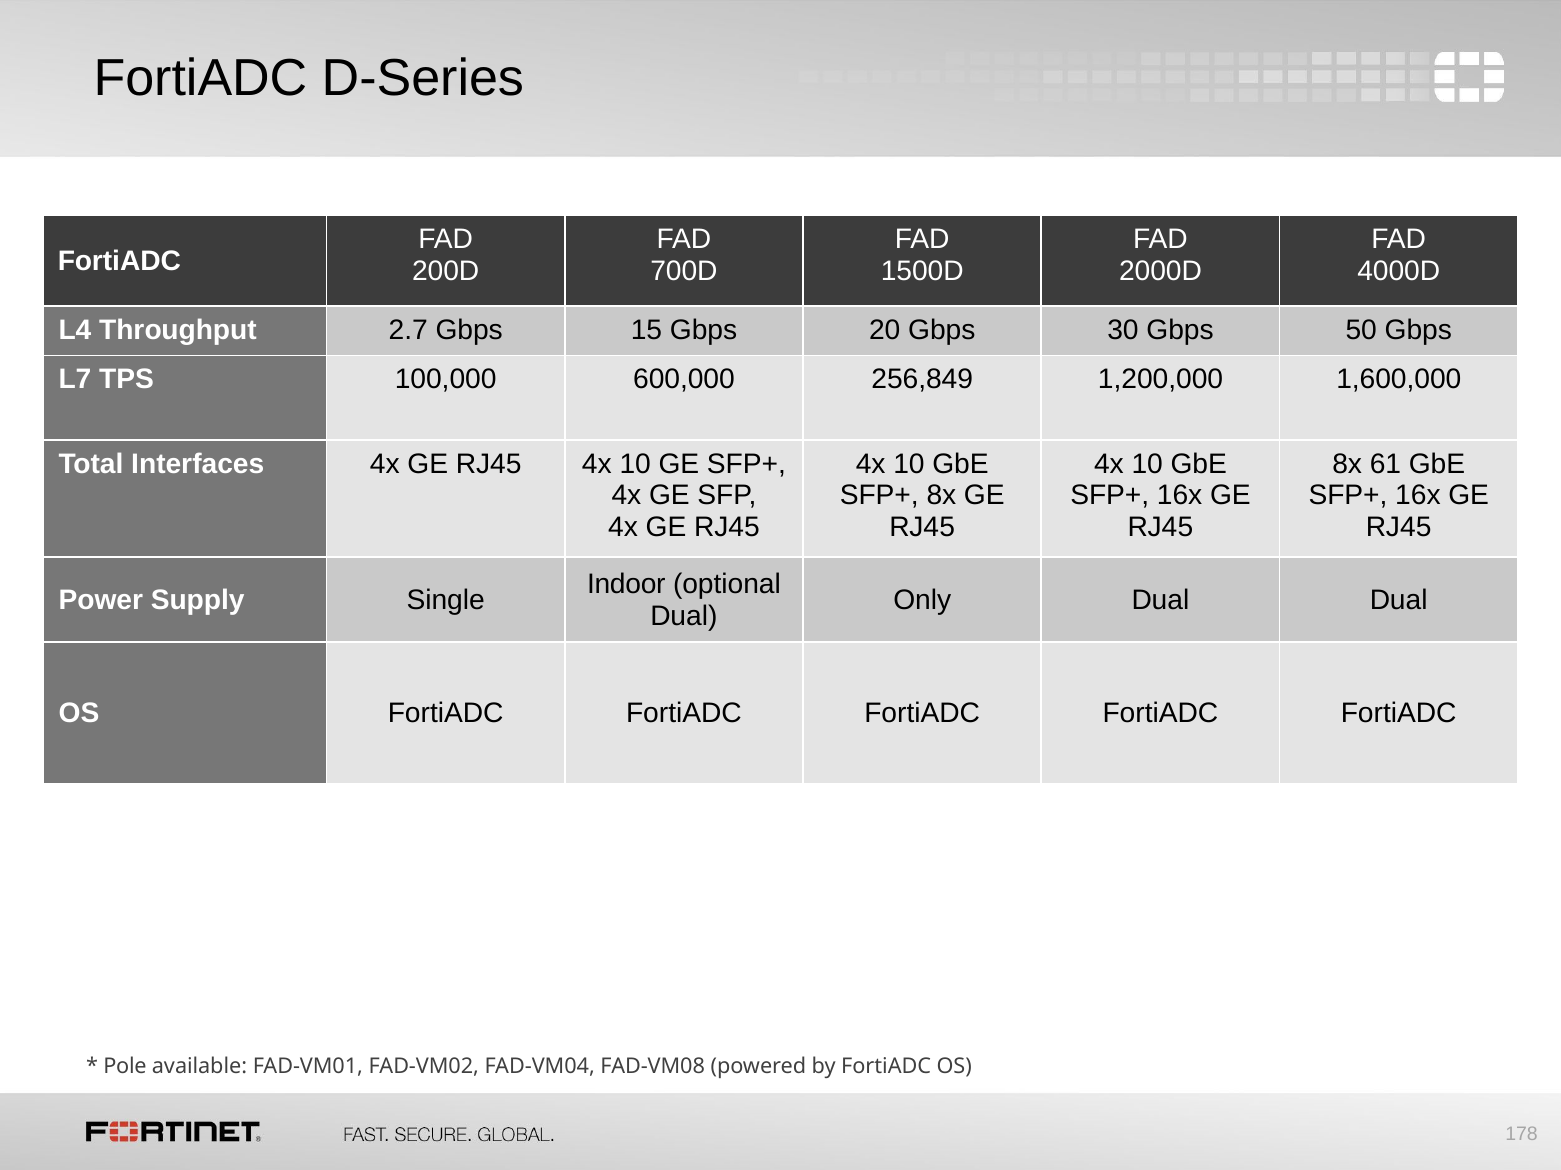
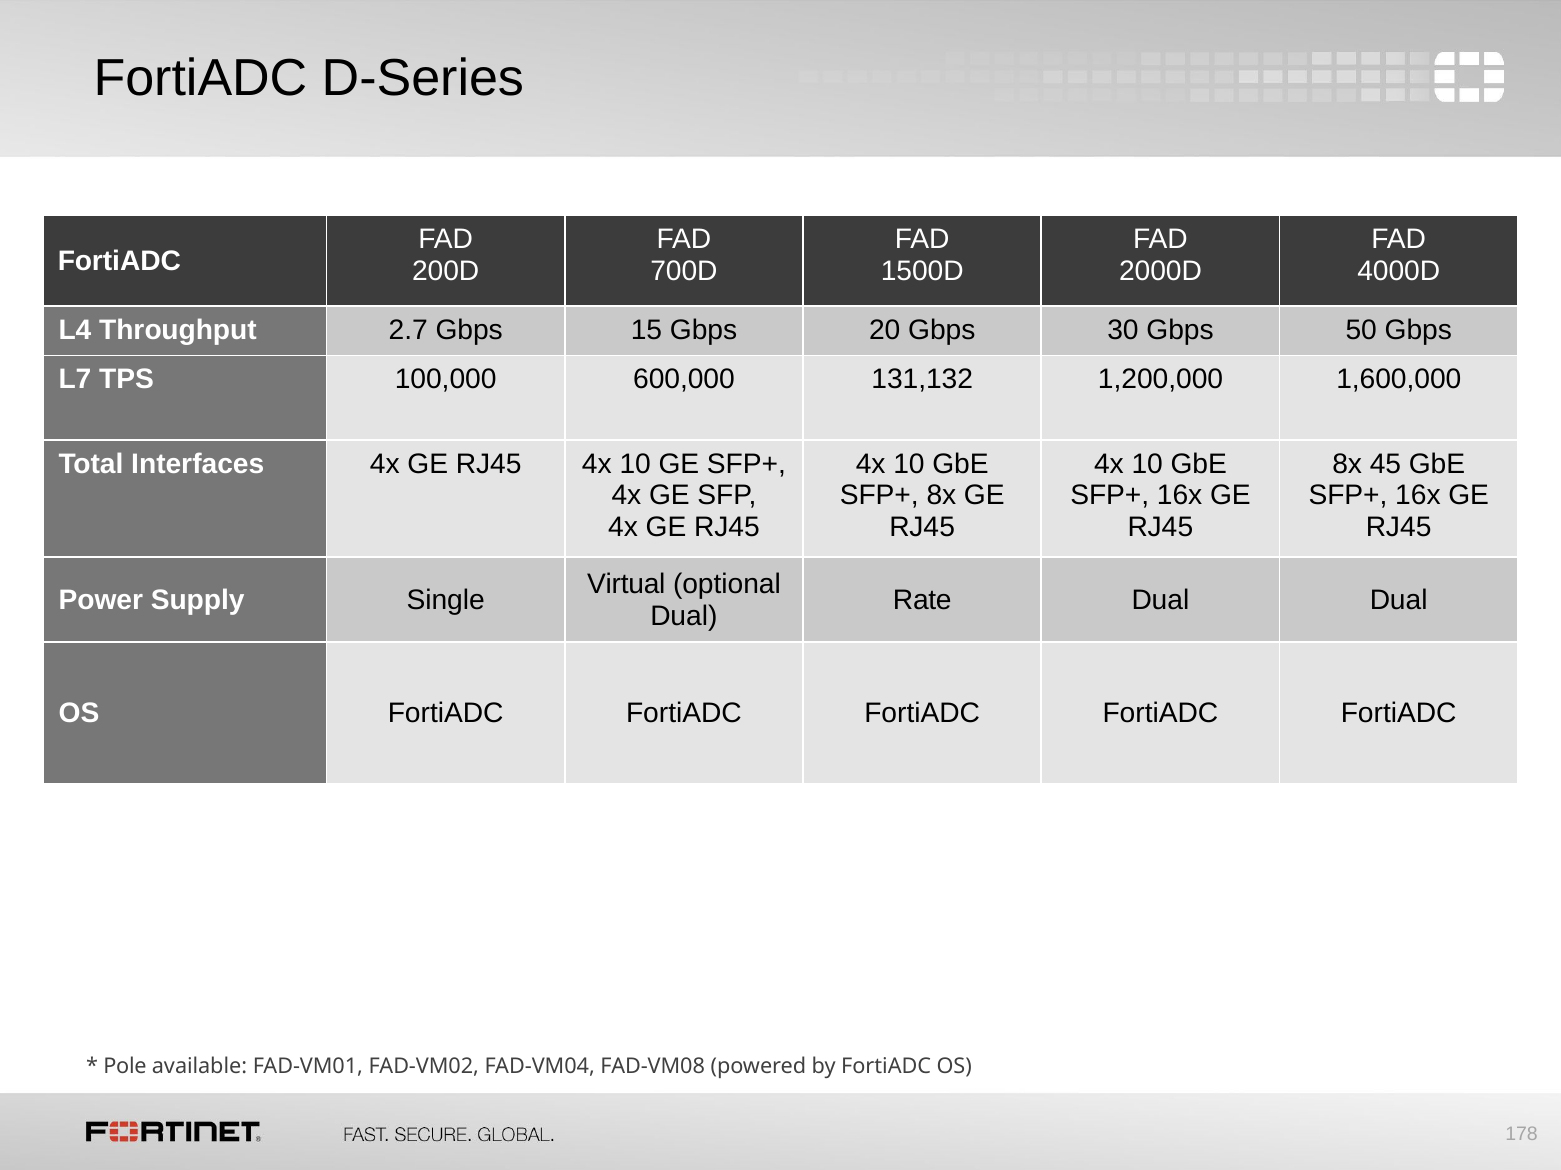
256,849: 256,849 -> 131,132
61: 61 -> 45
Indoor: Indoor -> Virtual
Only: Only -> Rate
